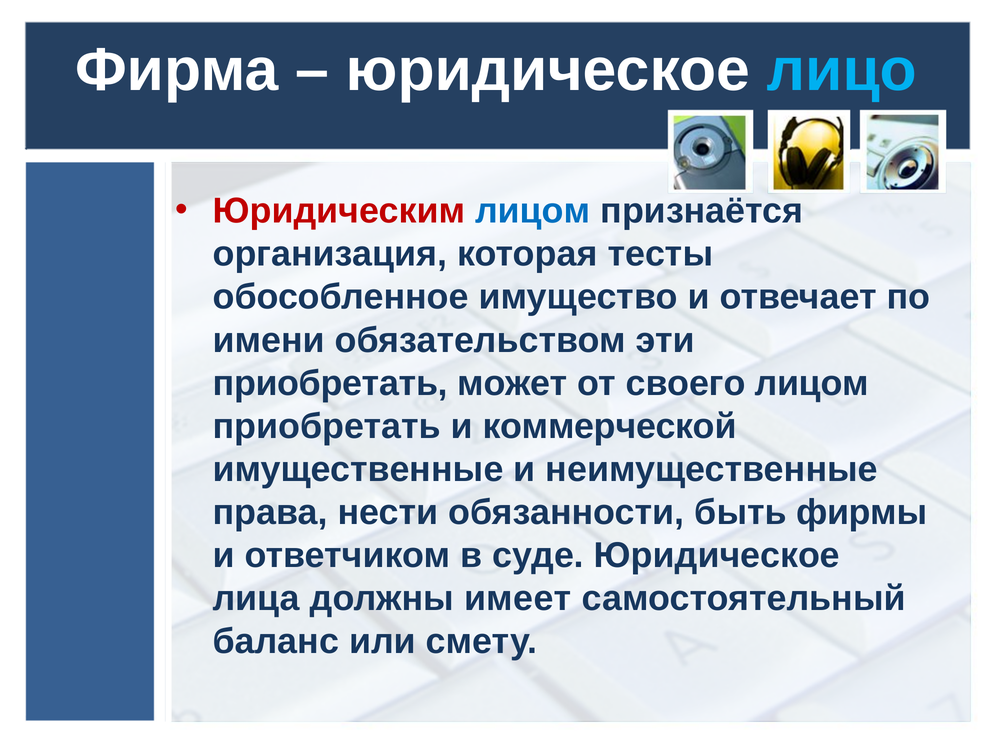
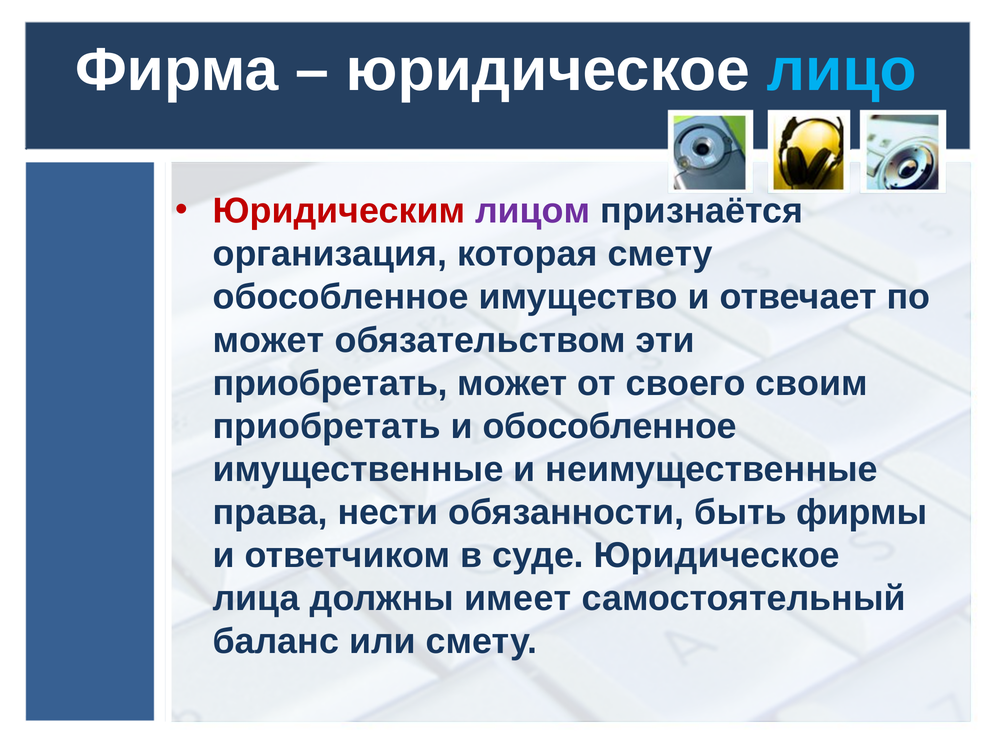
лицом at (533, 211) colour: blue -> purple
которая тесты: тесты -> смету
имени at (269, 340): имени -> может
своего лицом: лицом -> своим
и коммерческой: коммерческой -> обособленное
